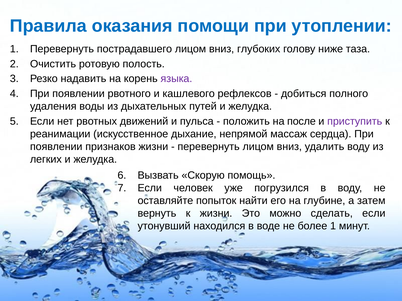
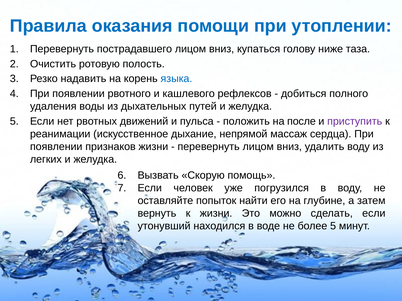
глубоких: глубоких -> купаться
языка colour: purple -> blue
более 1: 1 -> 5
